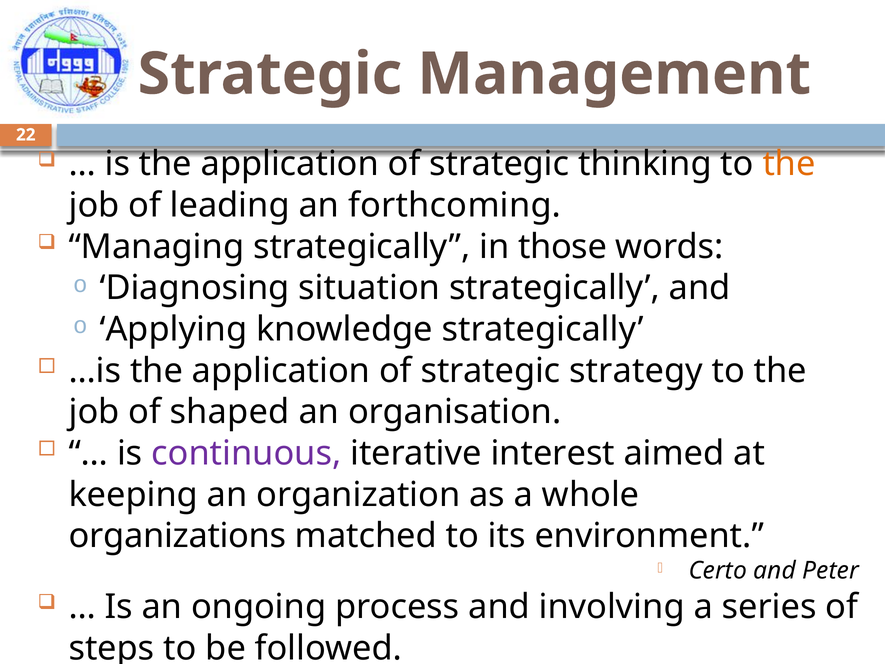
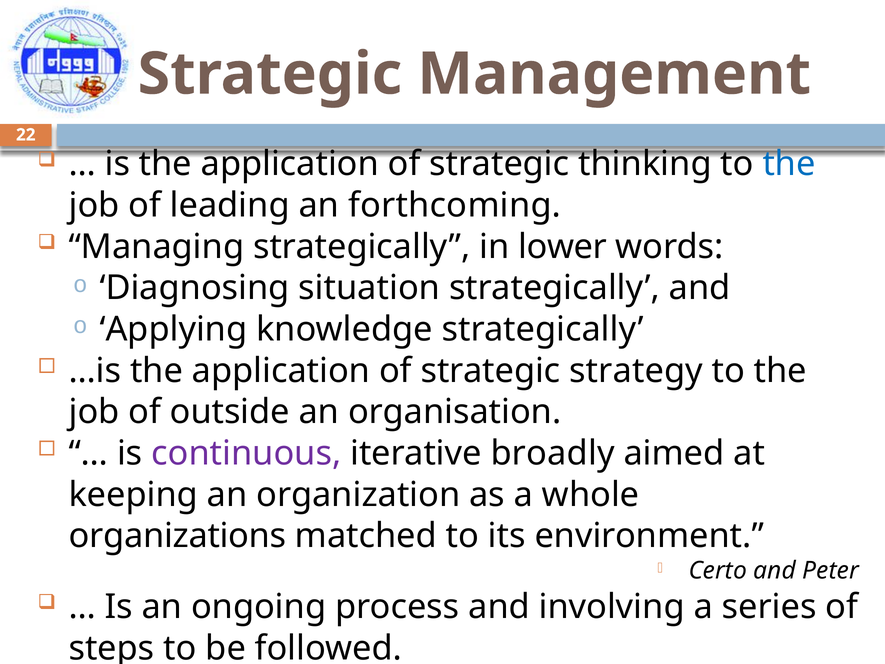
the at (789, 164) colour: orange -> blue
those: those -> lower
shaped: shaped -> outside
interest: interest -> broadly
